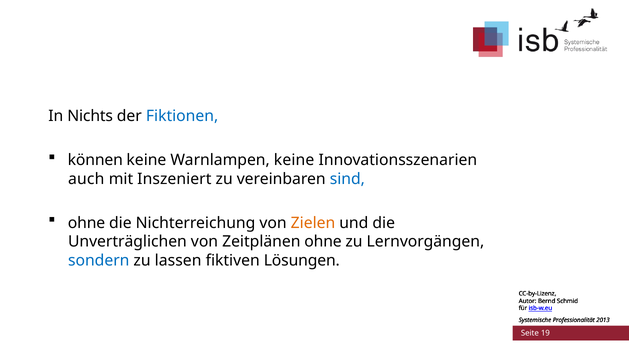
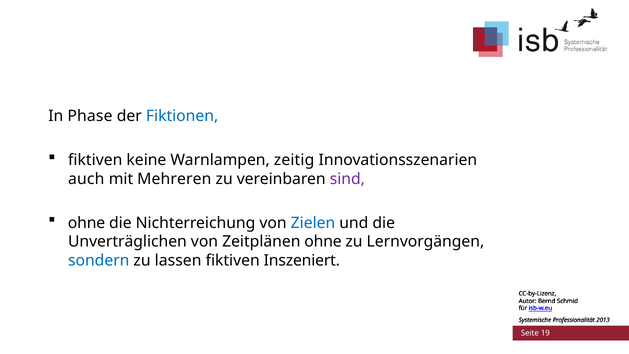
Nichts: Nichts -> Phase
können at (95, 160): können -> fiktiven
Warnlampen keine: keine -> zeitig
Inszeniert: Inszeniert -> Mehreren
sind colour: blue -> purple
Zielen colour: orange -> blue
Lösungen: Lösungen -> Inszeniert
